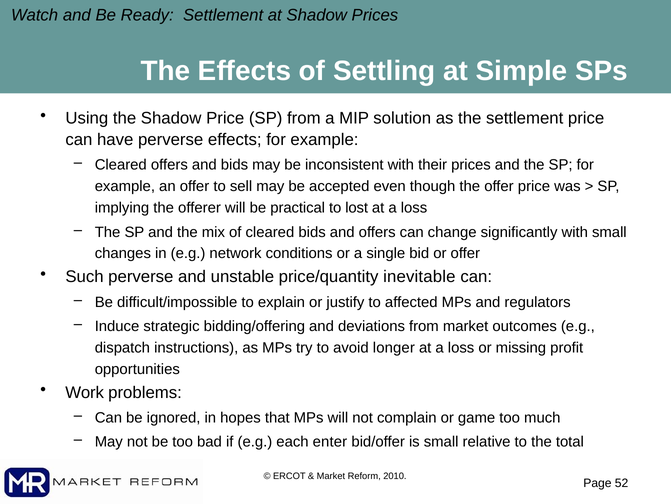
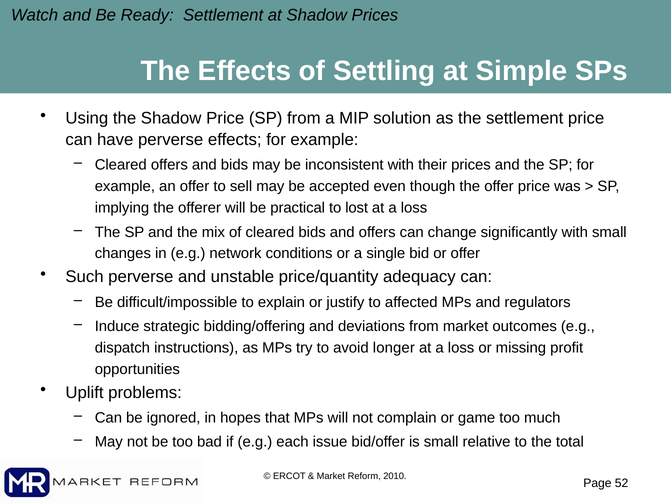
inevitable: inevitable -> adequacy
Work: Work -> Uplift
enter: enter -> issue
